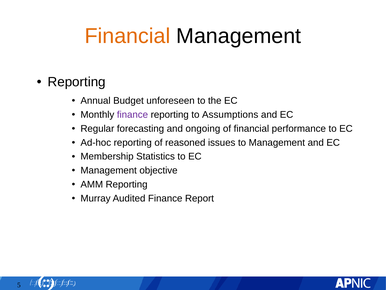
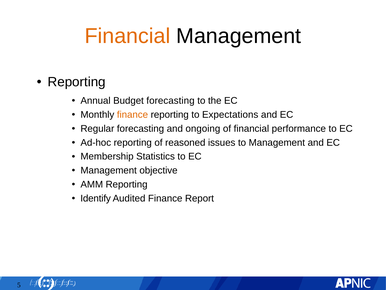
Budget unforeseen: unforeseen -> forecasting
finance at (132, 115) colour: purple -> orange
Assumptions: Assumptions -> Expectations
Murray: Murray -> Identify
